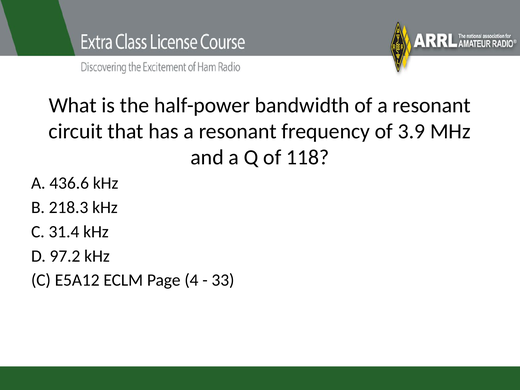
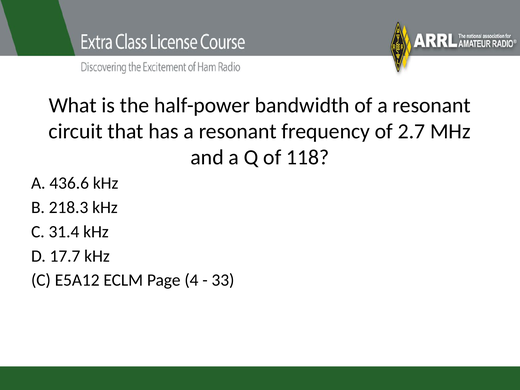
3.9: 3.9 -> 2.7
97.2: 97.2 -> 17.7
